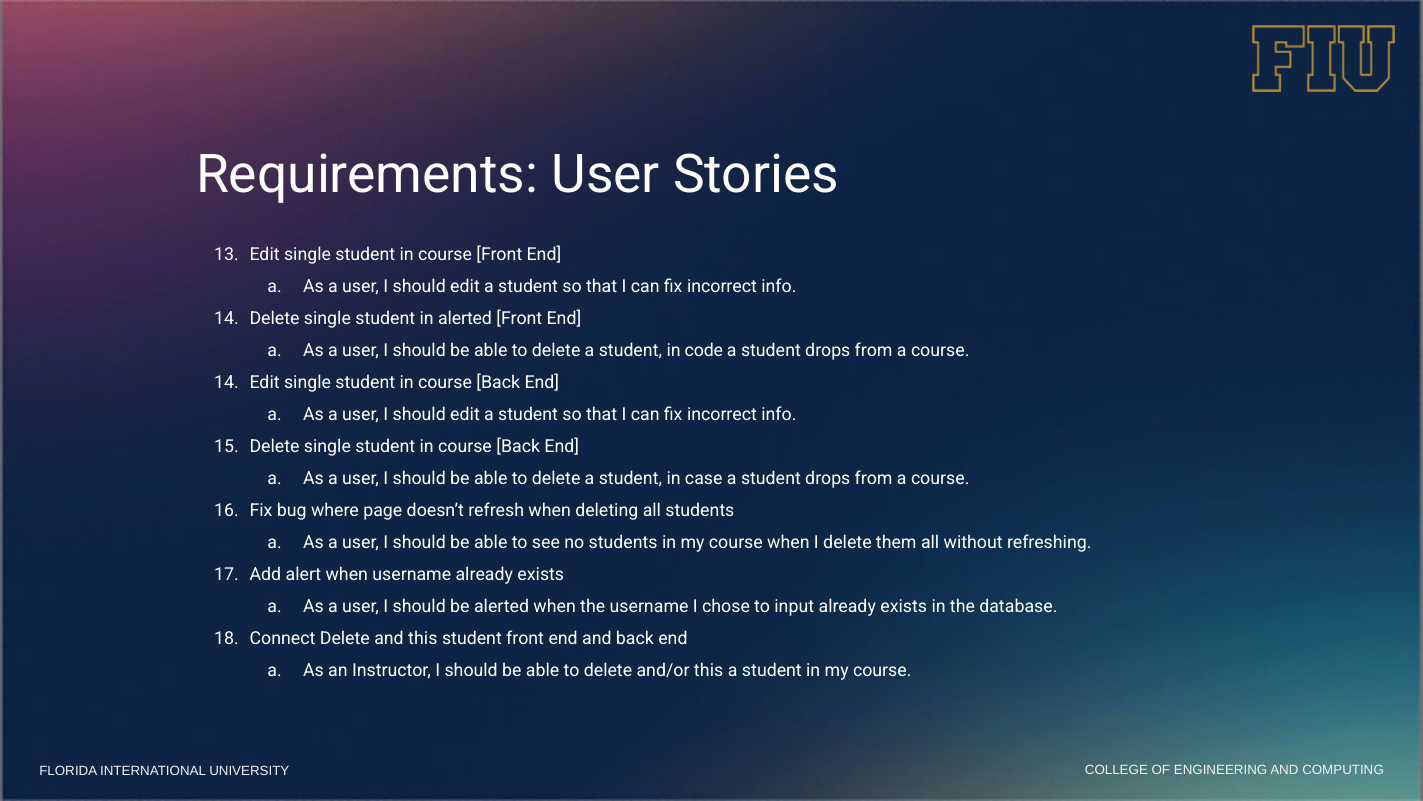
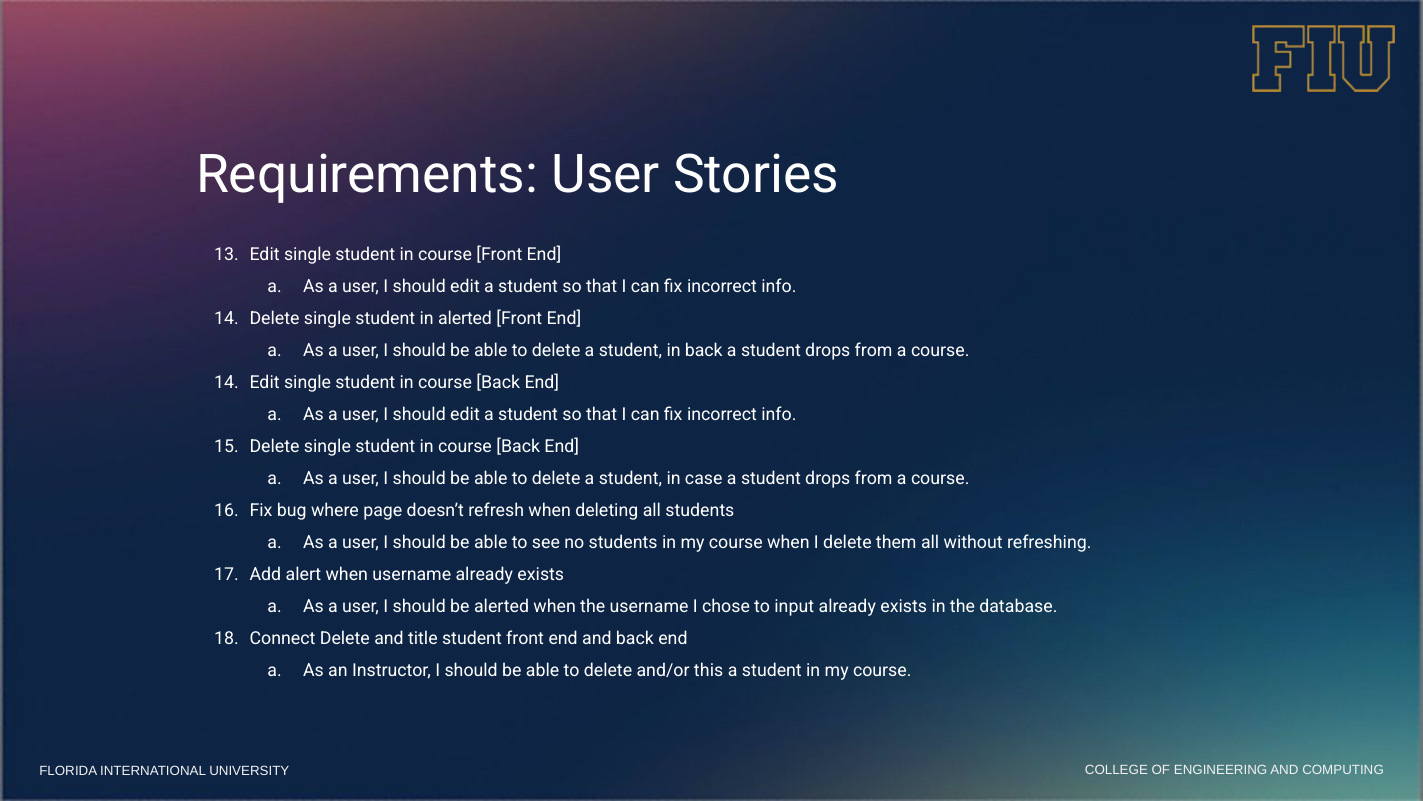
in code: code -> back
and this: this -> title
